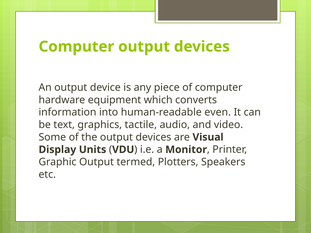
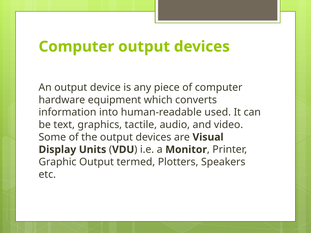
even: even -> used
